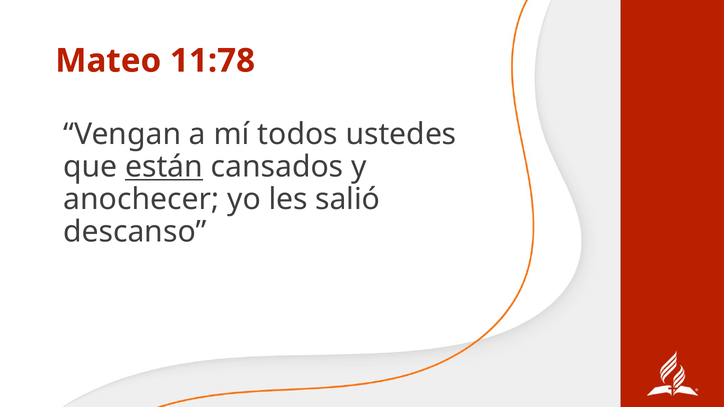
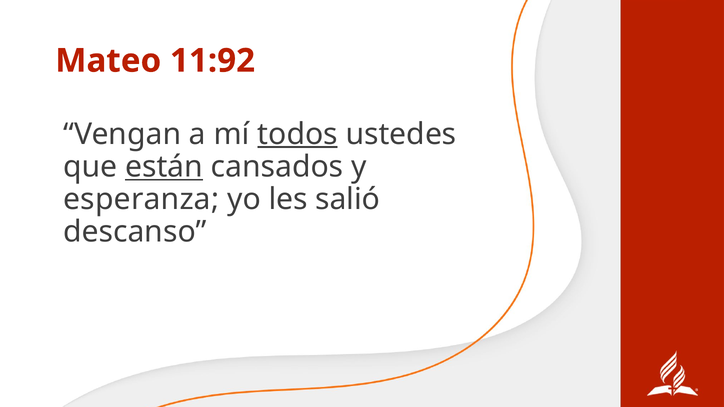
11:78: 11:78 -> 11:92
todos underline: none -> present
anochecer: anochecer -> esperanza
